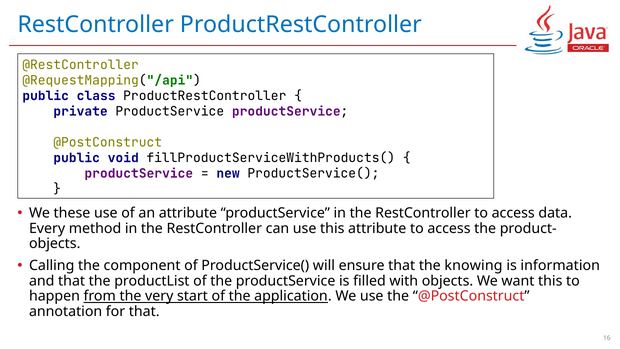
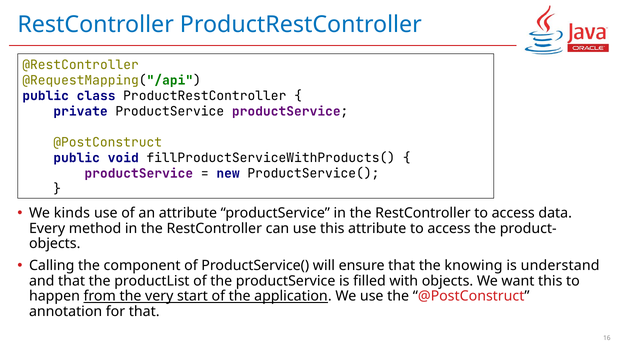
these: these -> kinds
information: information -> understand
